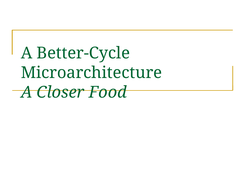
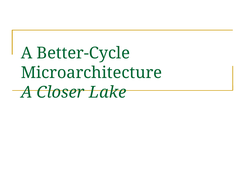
Food: Food -> Lake
